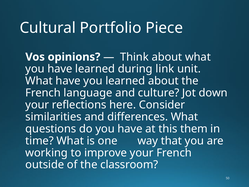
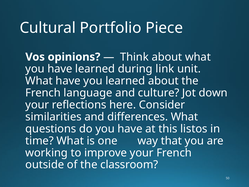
them: them -> listos
